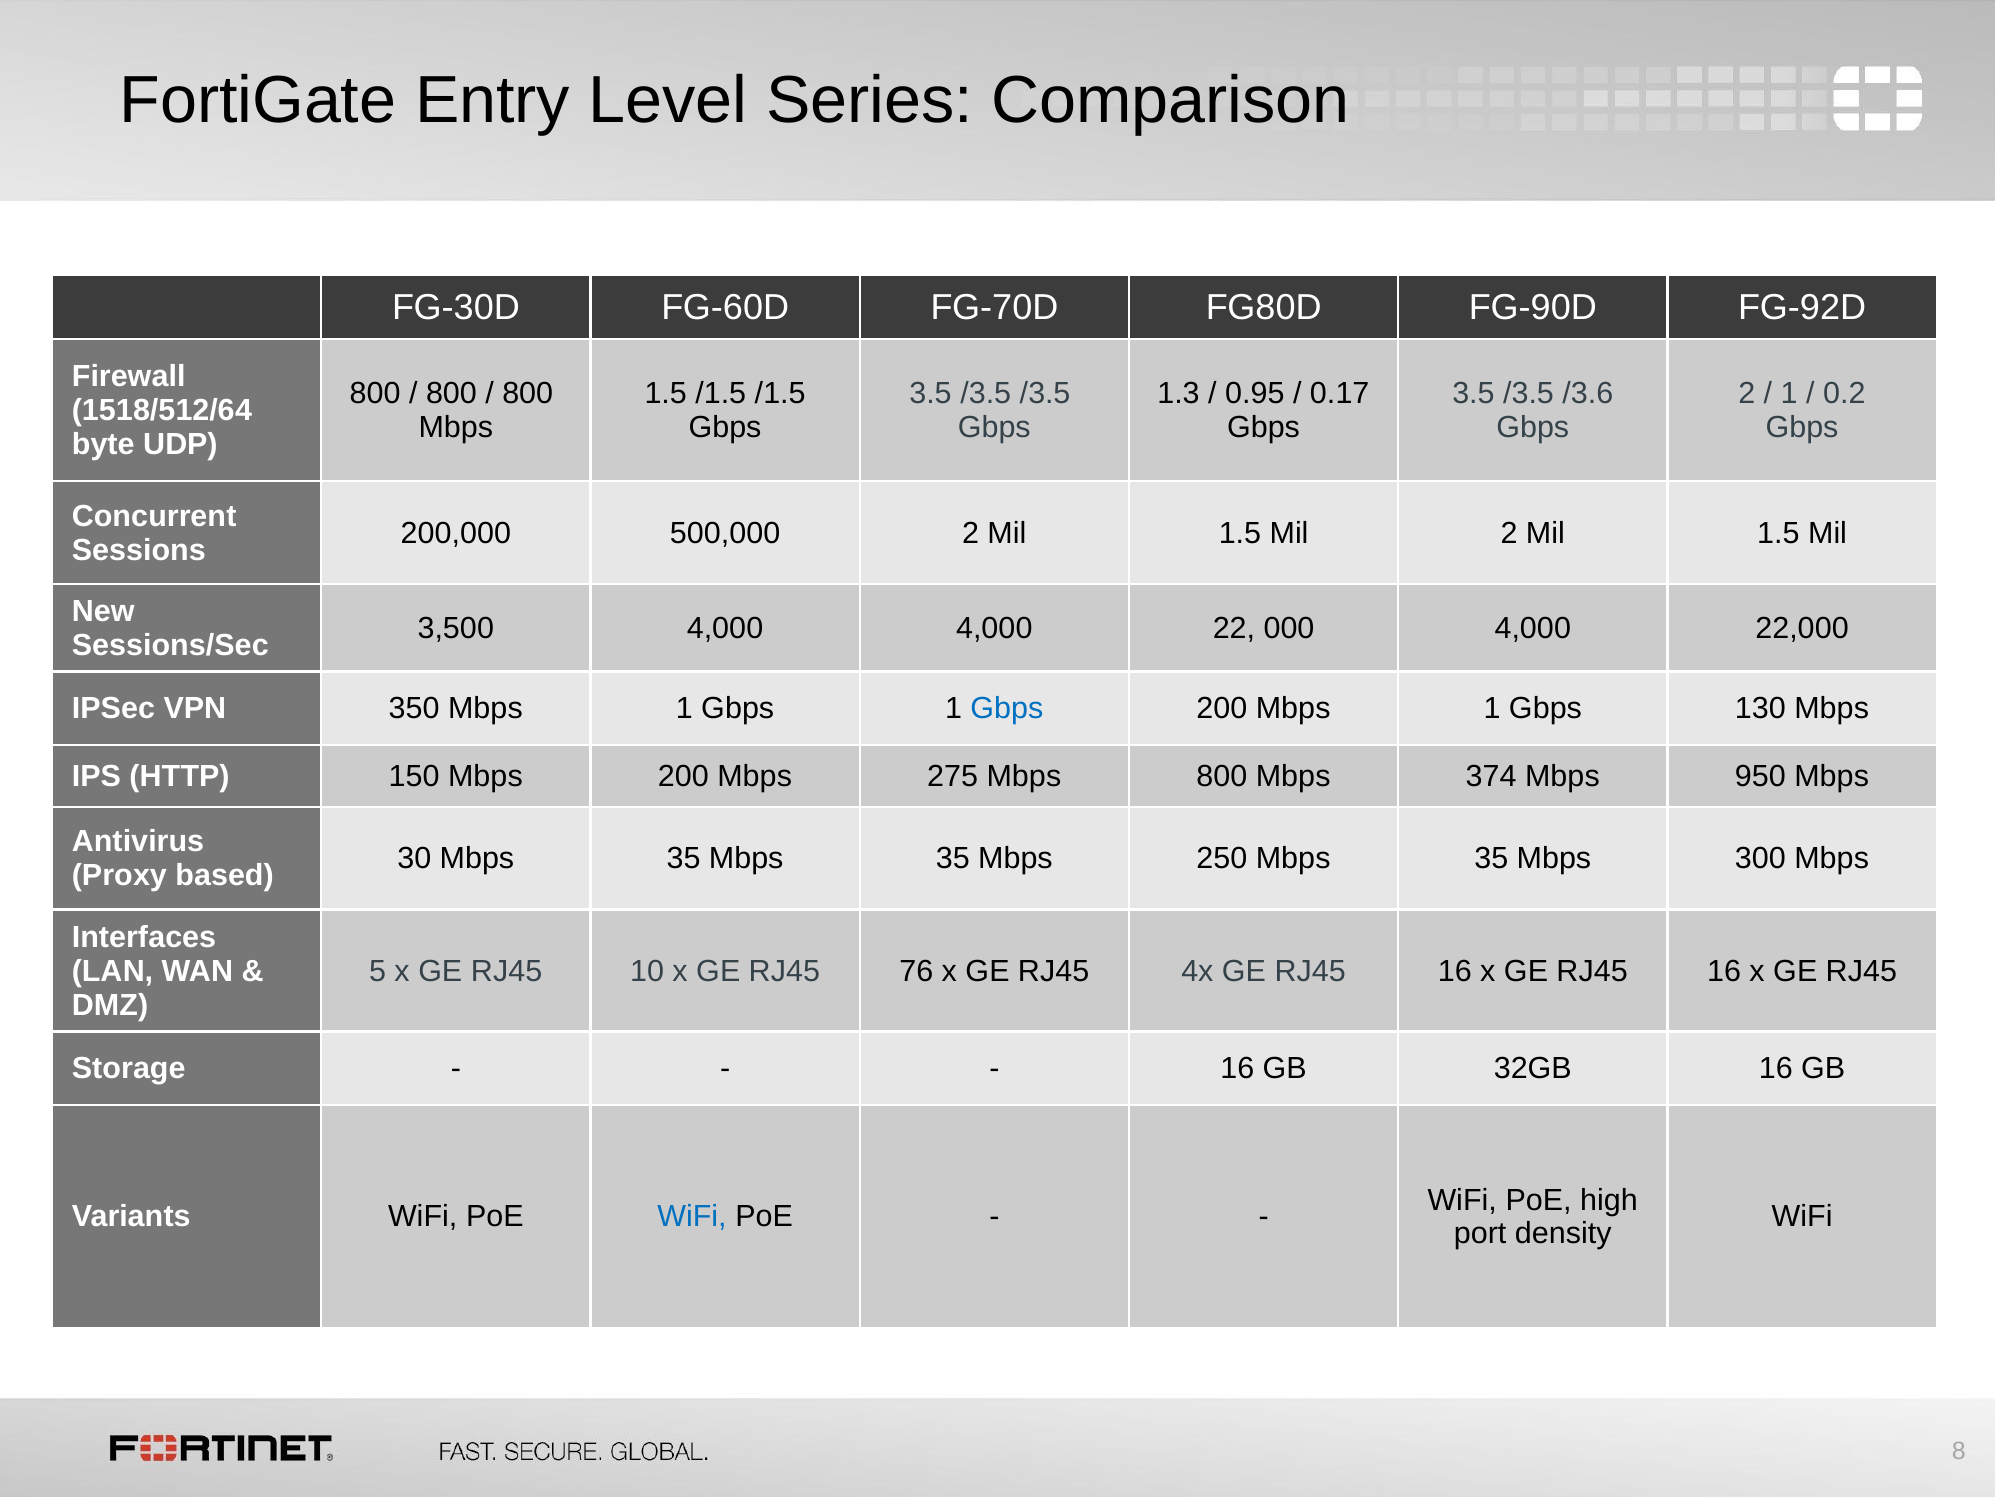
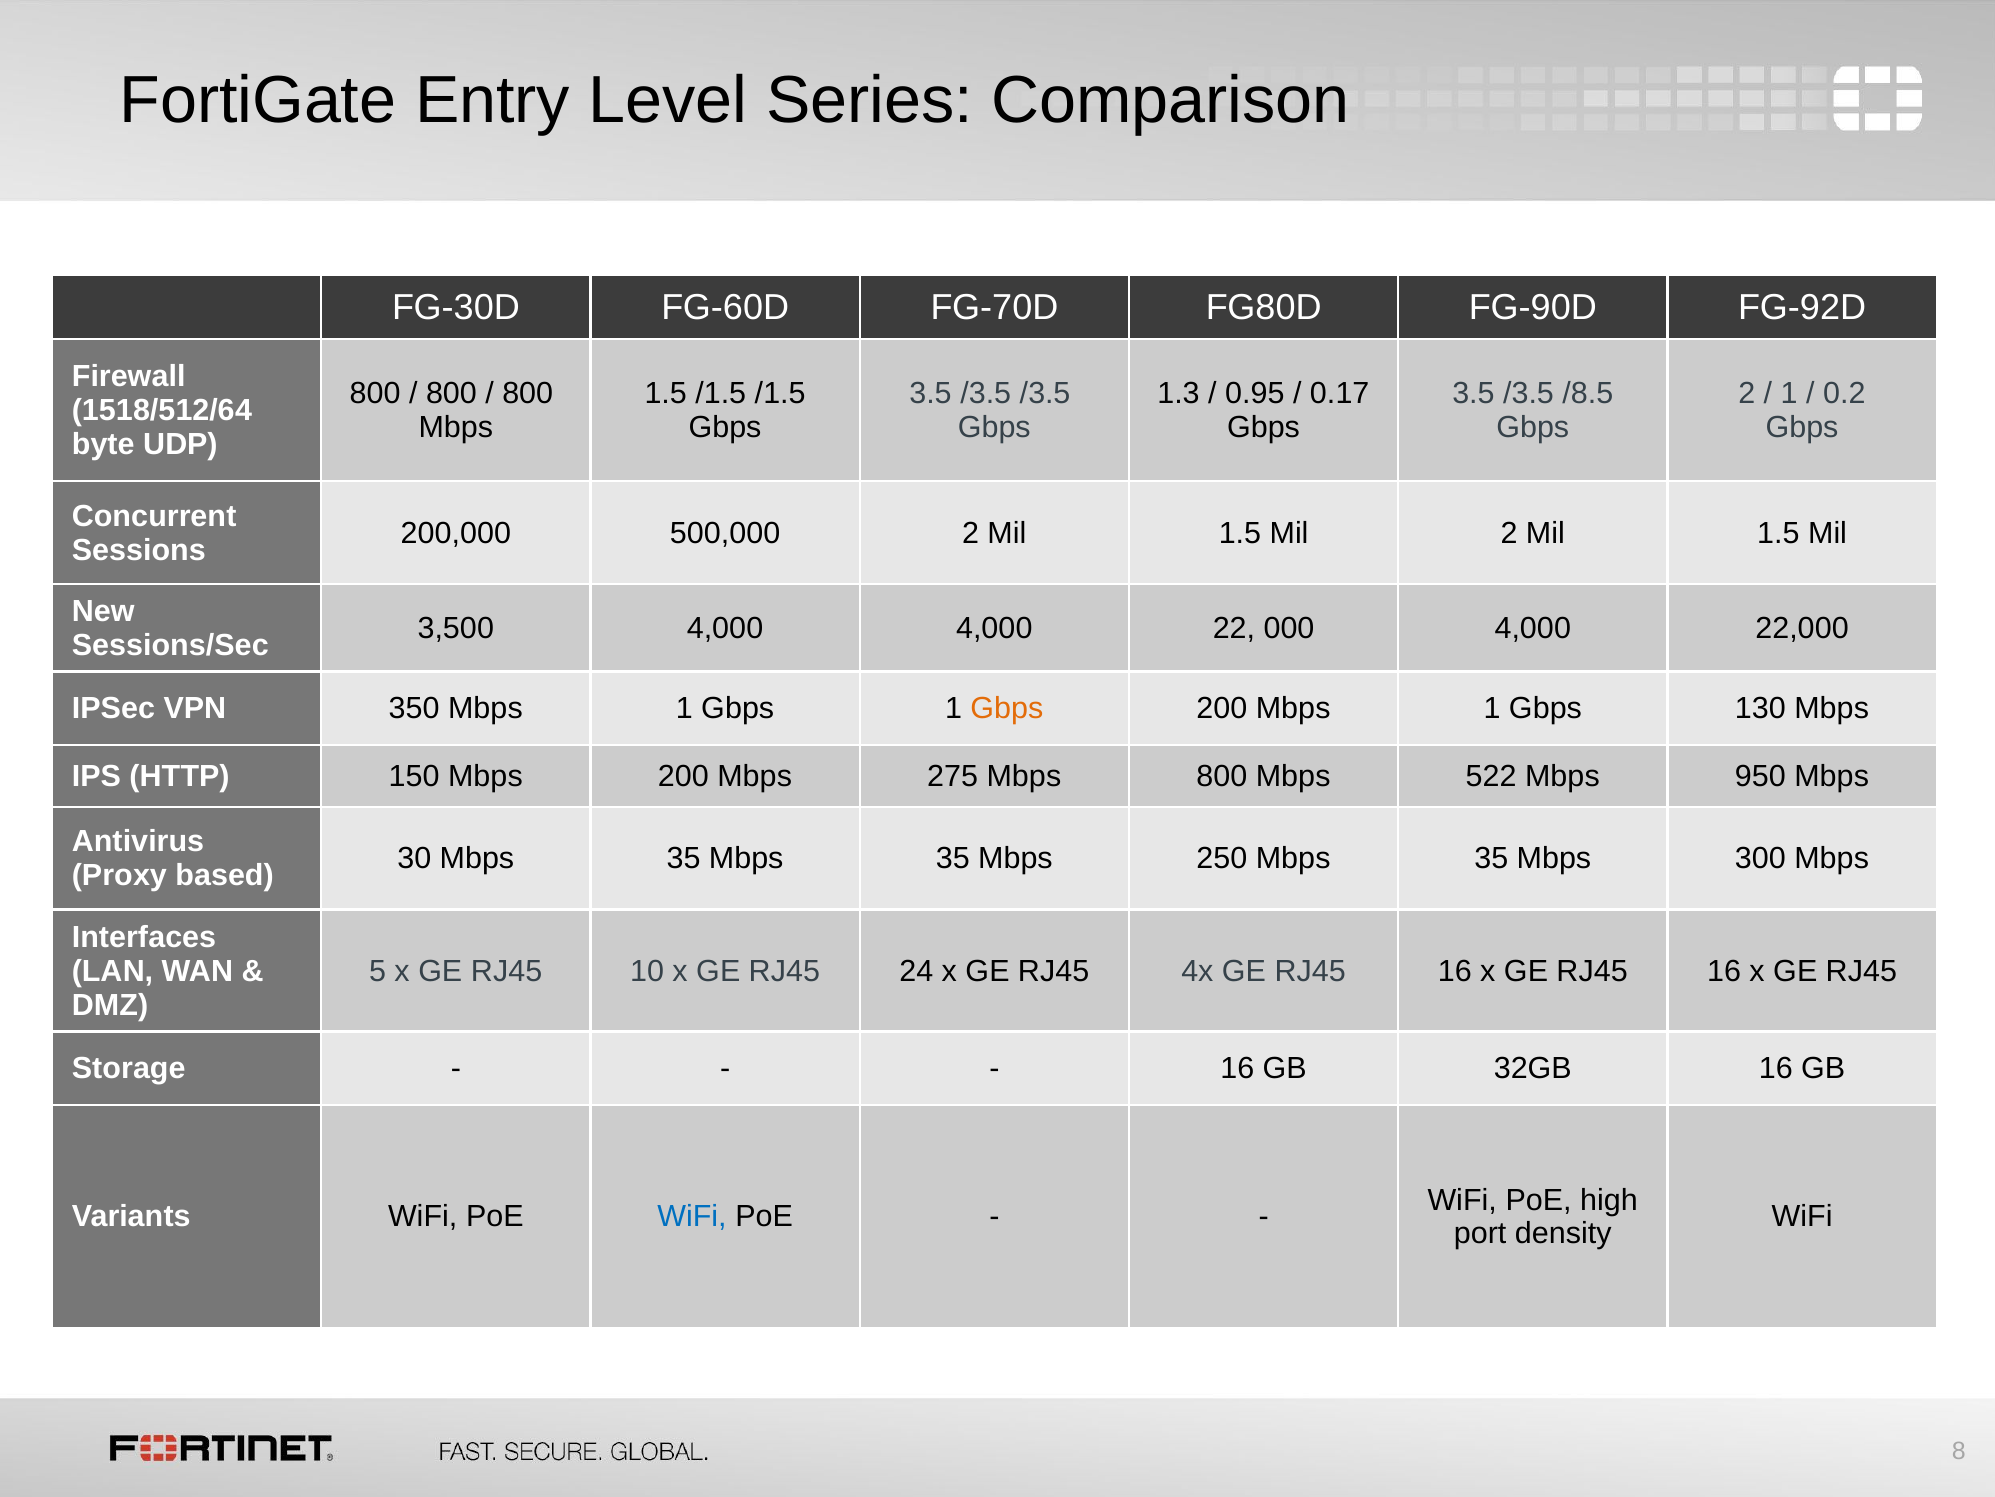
/3.6: /3.6 -> /8.5
Gbps at (1007, 709) colour: blue -> orange
374: 374 -> 522
76: 76 -> 24
